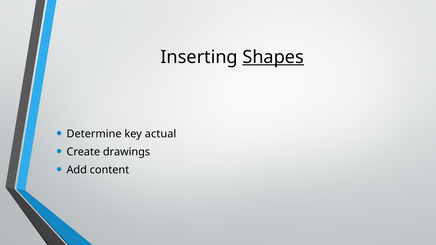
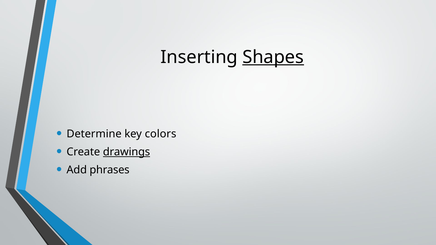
actual: actual -> colors
drawings underline: none -> present
content: content -> phrases
